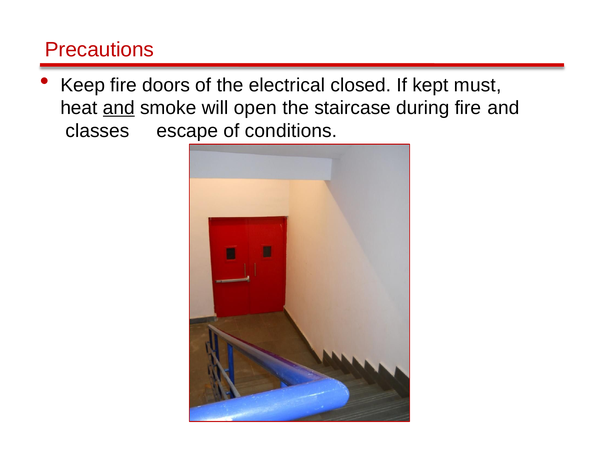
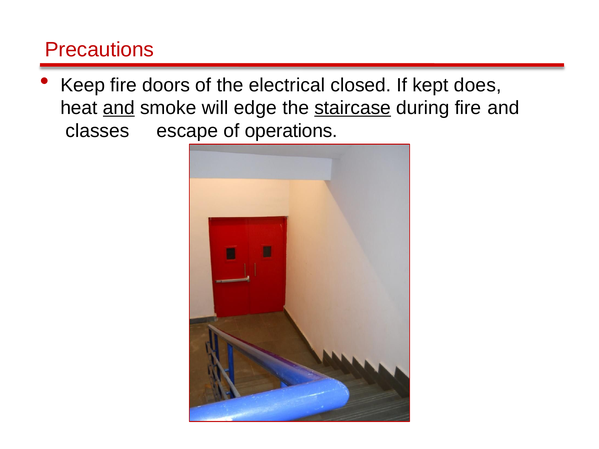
must: must -> does
open: open -> edge
staircase underline: none -> present
conditions: conditions -> operations
